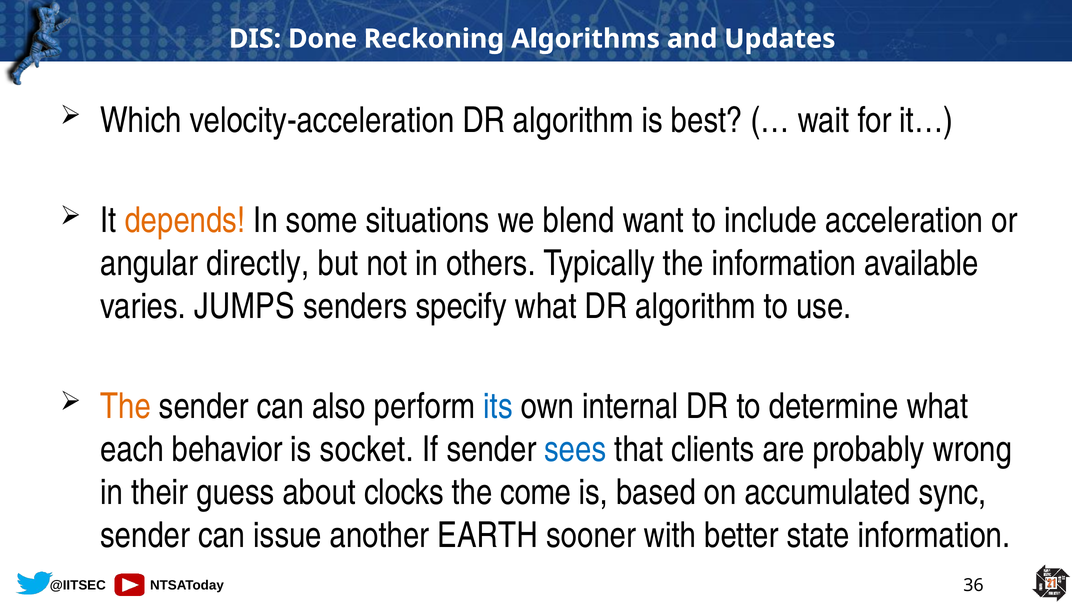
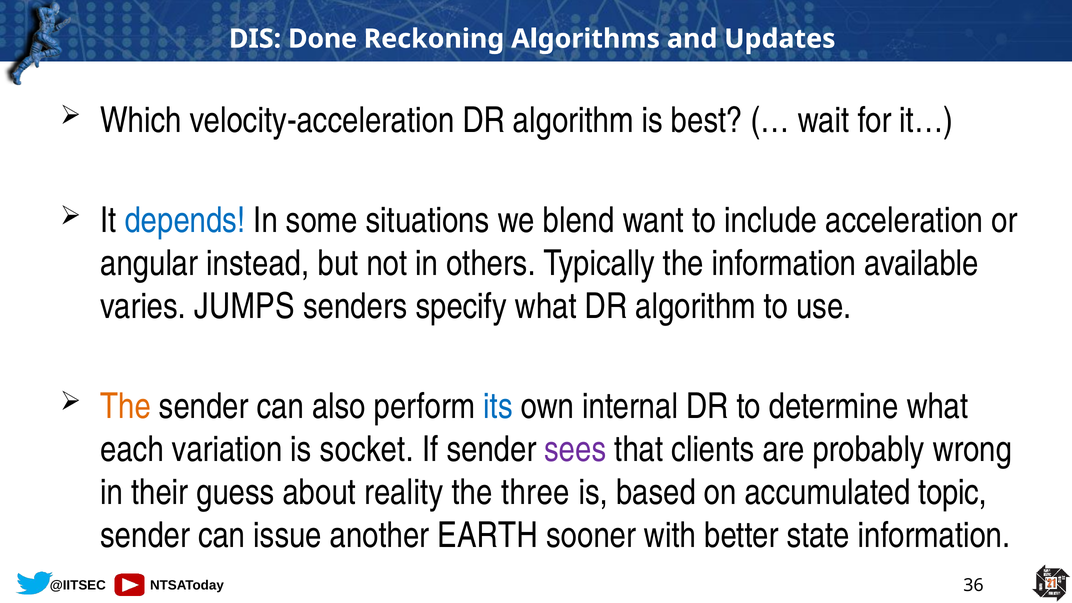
depends colour: orange -> blue
directly: directly -> instead
behavior: behavior -> variation
sees colour: blue -> purple
clocks: clocks -> reality
come: come -> three
sync: sync -> topic
